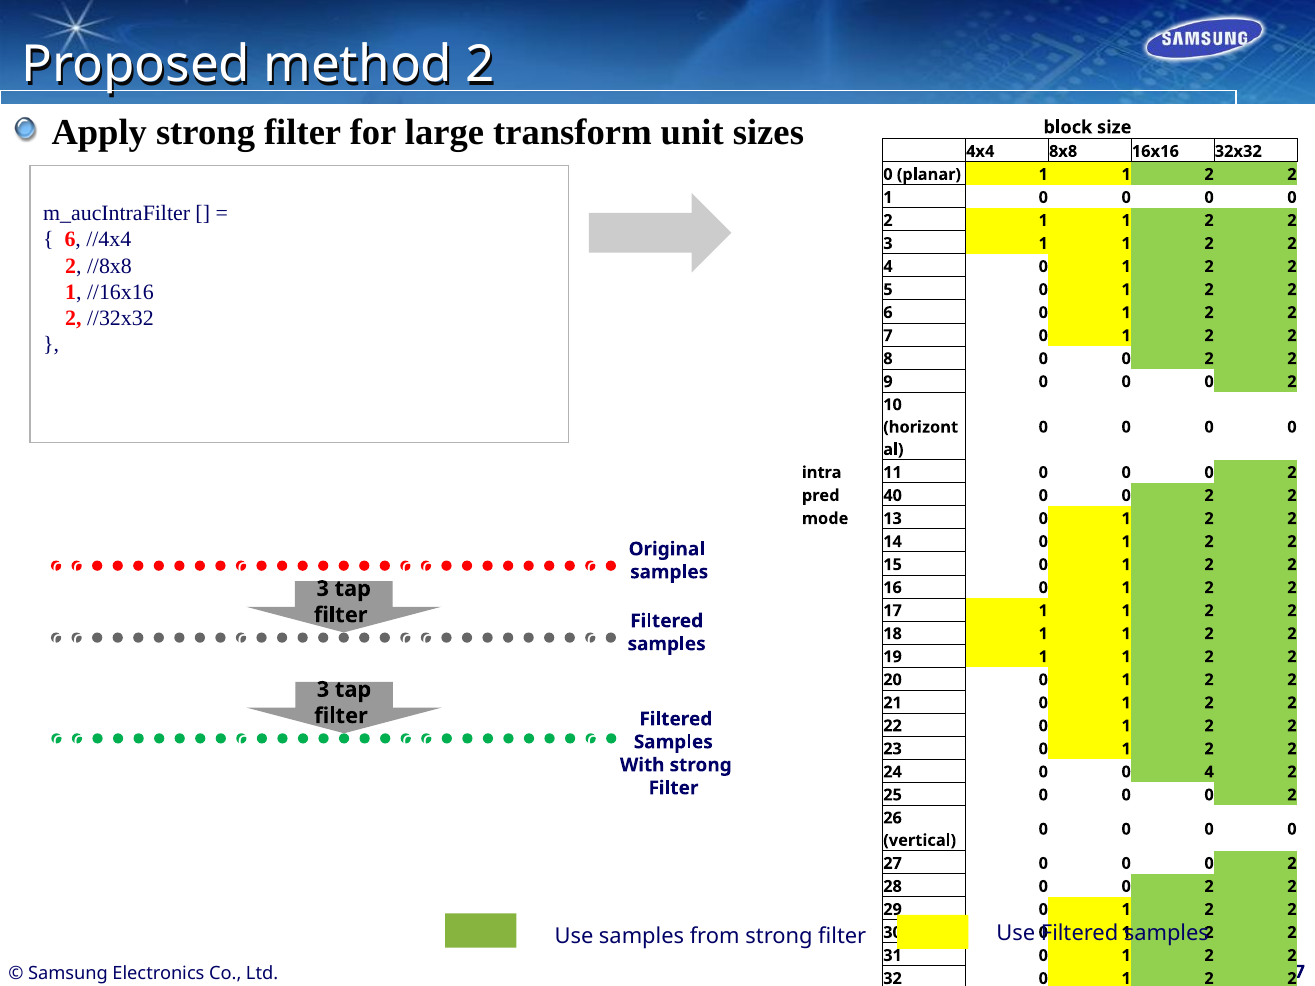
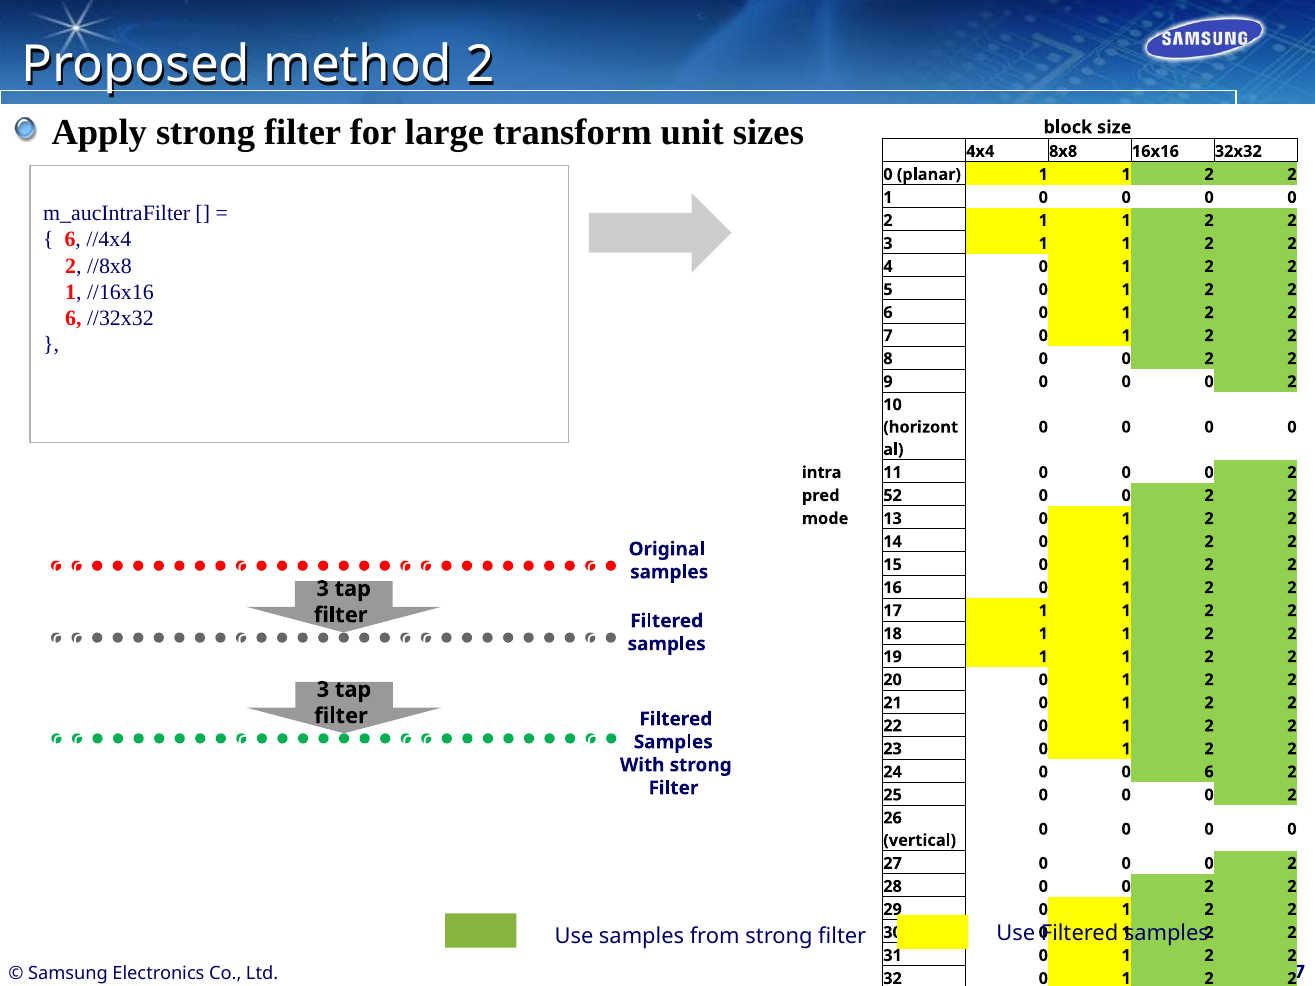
2 at (73, 318): 2 -> 6
40: 40 -> 52
0 4: 4 -> 6
